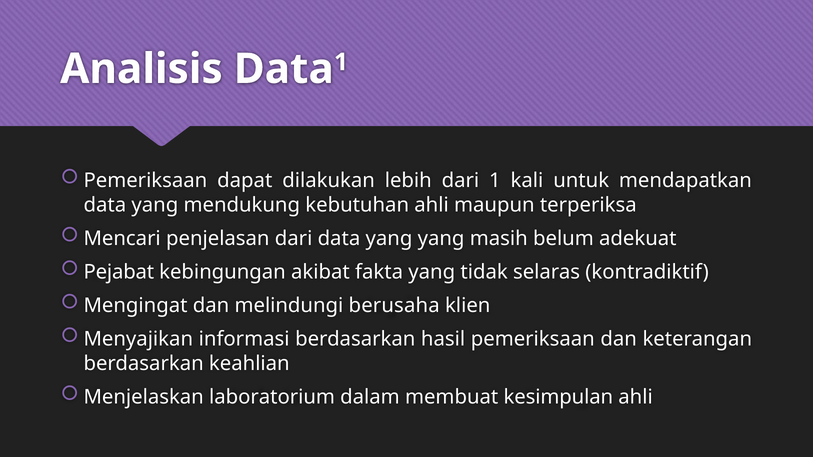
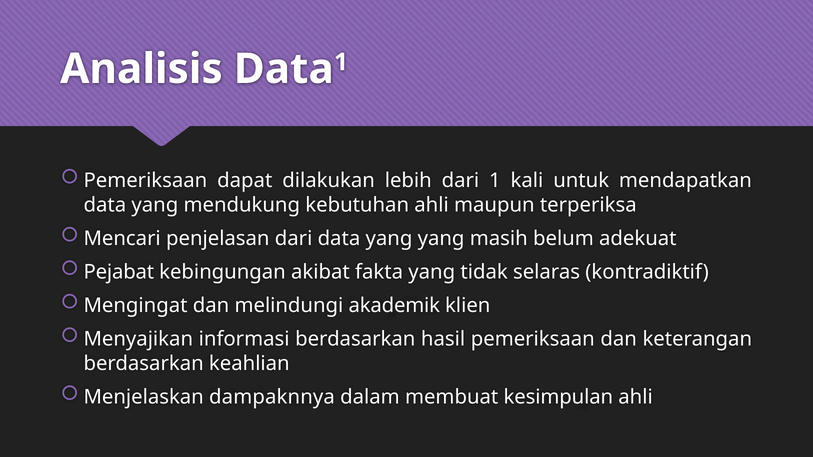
berusaha: berusaha -> akademik
laboratorium: laboratorium -> dampaknnya
